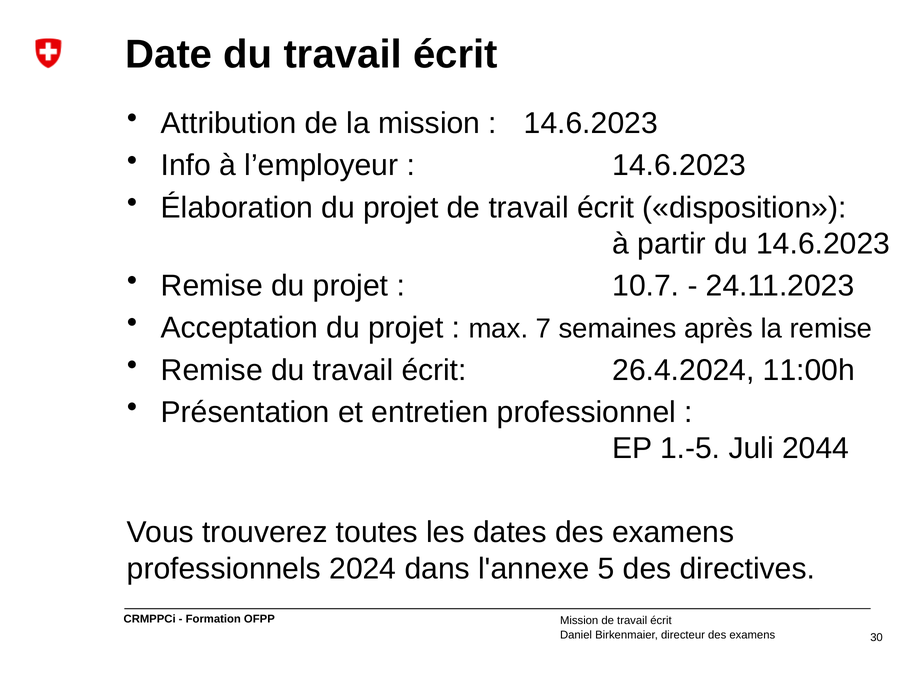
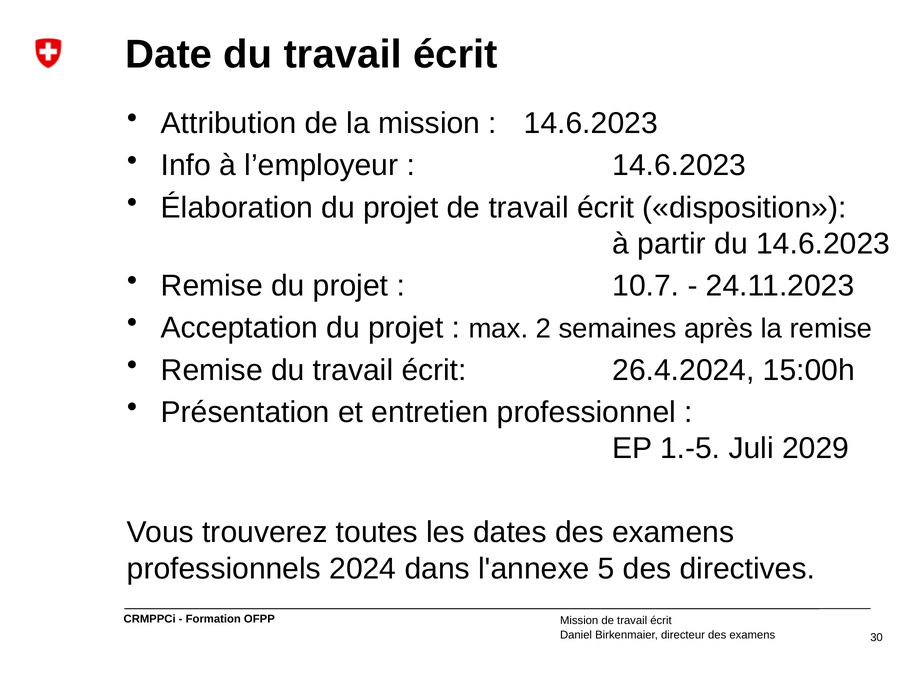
7: 7 -> 2
11:00h: 11:00h -> 15:00h
2044: 2044 -> 2029
